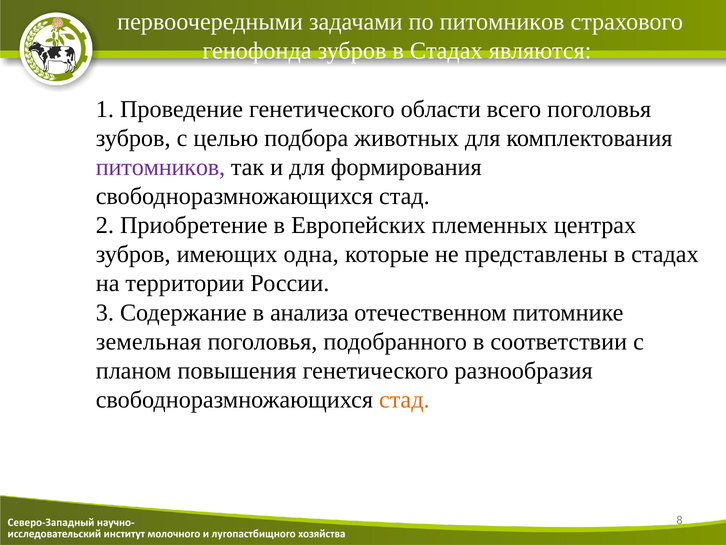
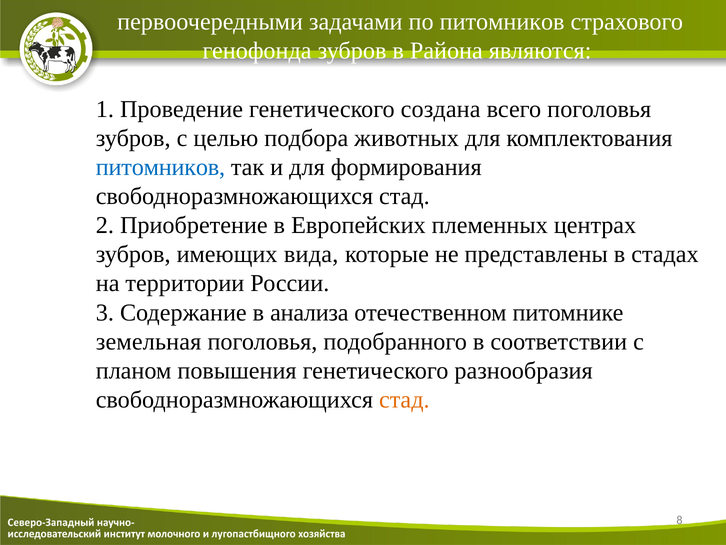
зубров в Стадах: Стадах -> Района
области: области -> создана
питомников at (160, 167) colour: purple -> blue
одна: одна -> вида
